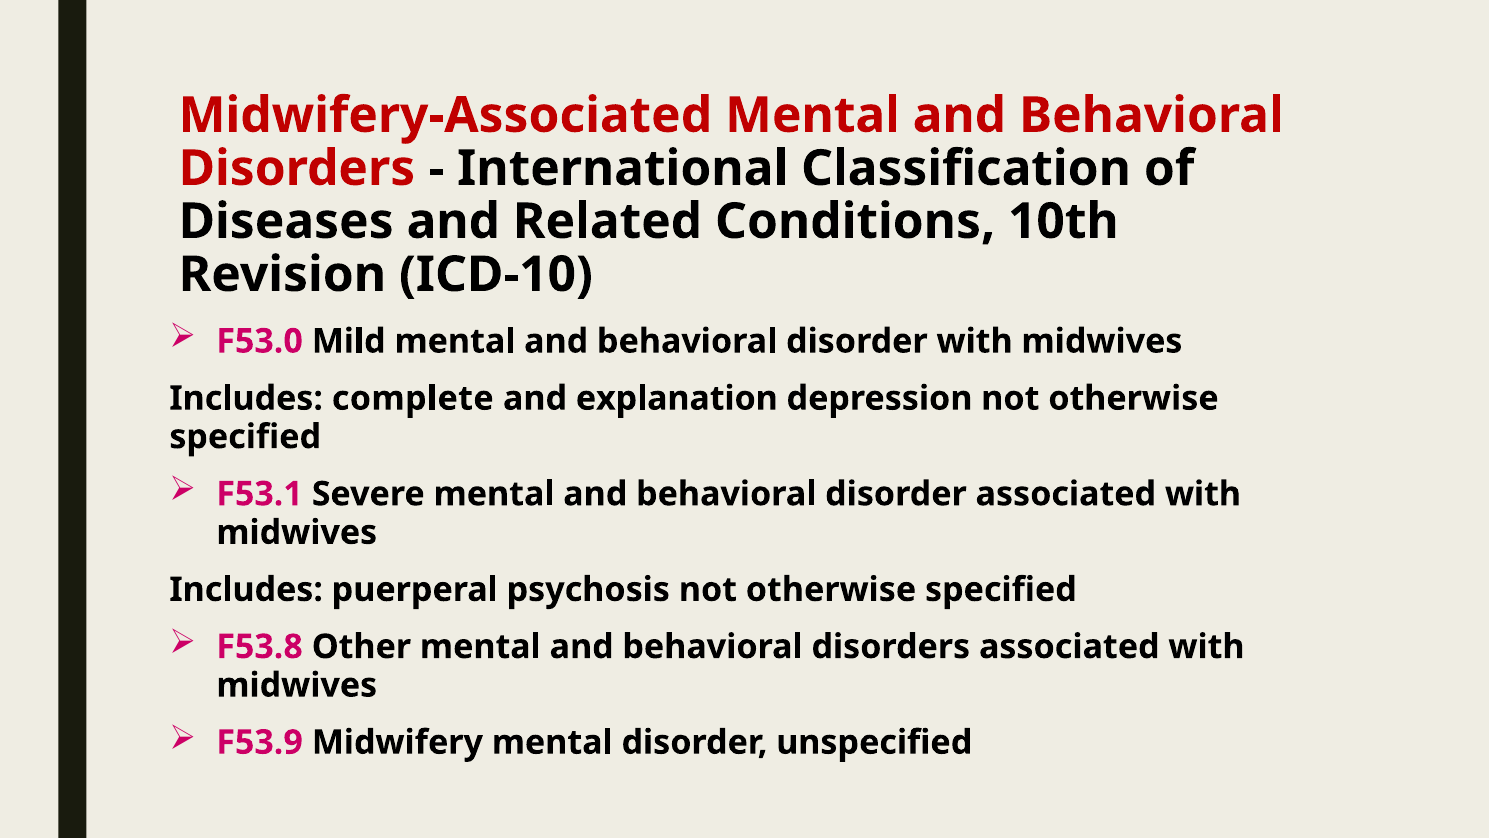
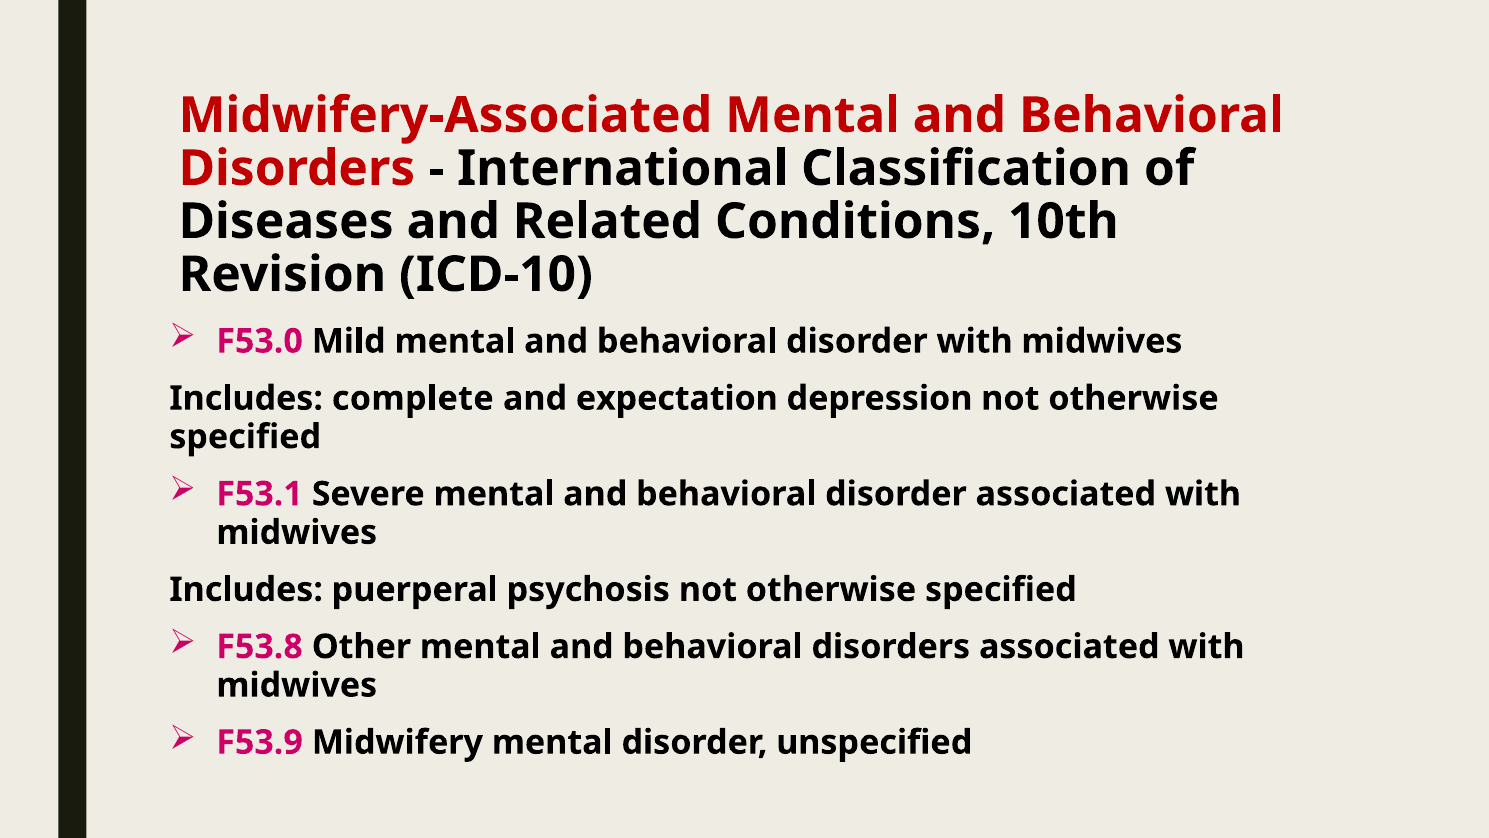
explanation: explanation -> expectation
